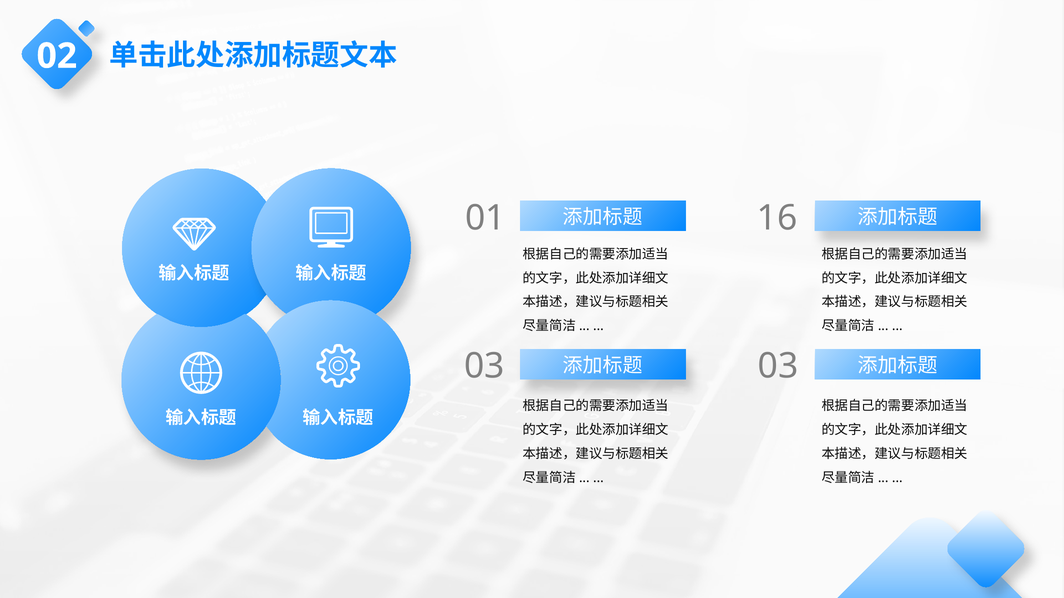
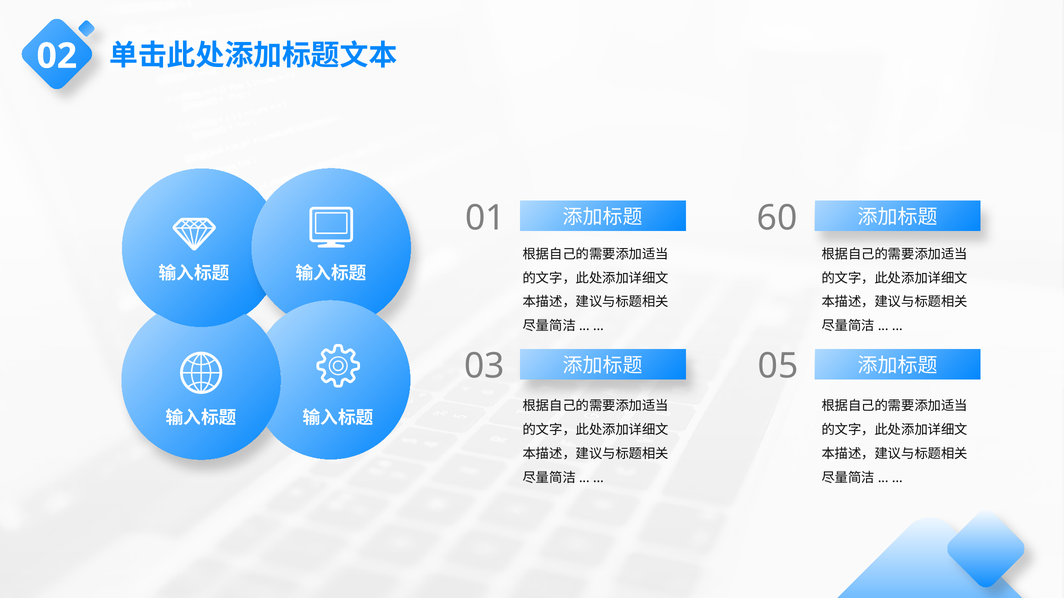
16: 16 -> 60
03 at (778, 367): 03 -> 05
